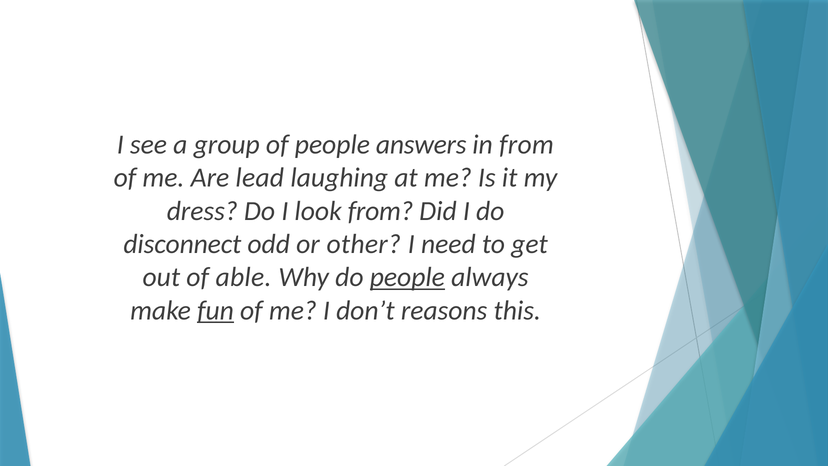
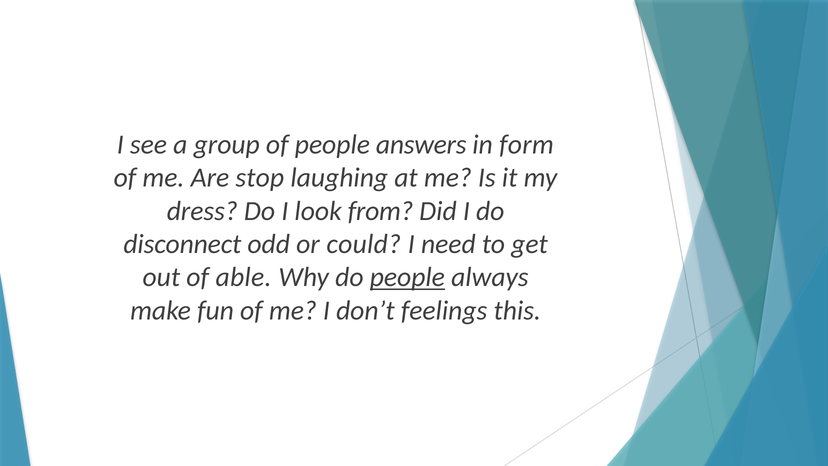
in from: from -> form
lead: lead -> stop
other: other -> could
fun underline: present -> none
reasons: reasons -> feelings
